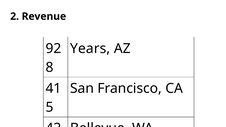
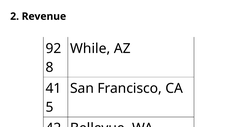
Years: Years -> While
